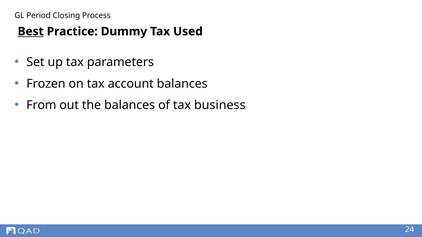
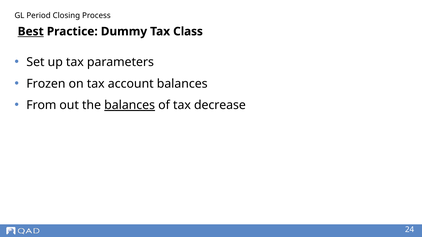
Used: Used -> Class
balances at (130, 105) underline: none -> present
business: business -> decrease
